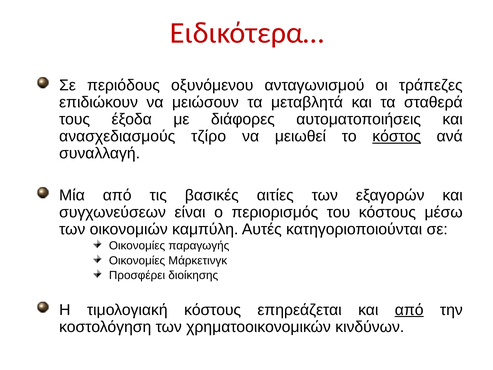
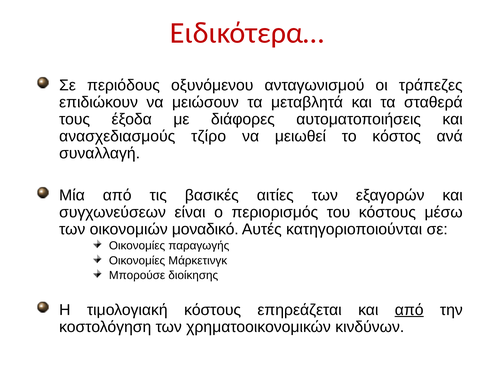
κόστος underline: present -> none
καμπύλη: καμπύλη -> μοναδικό
Προσφέρει: Προσφέρει -> Μπορούσε
